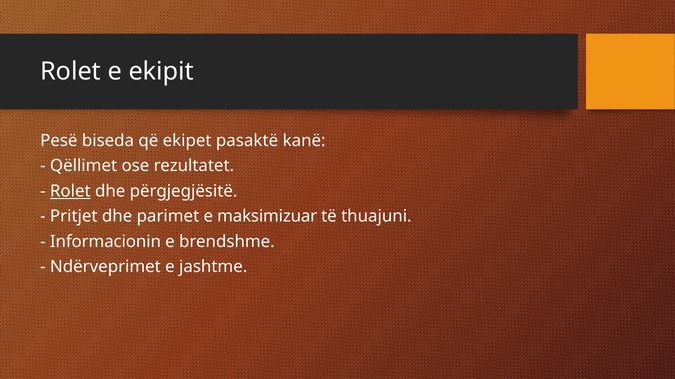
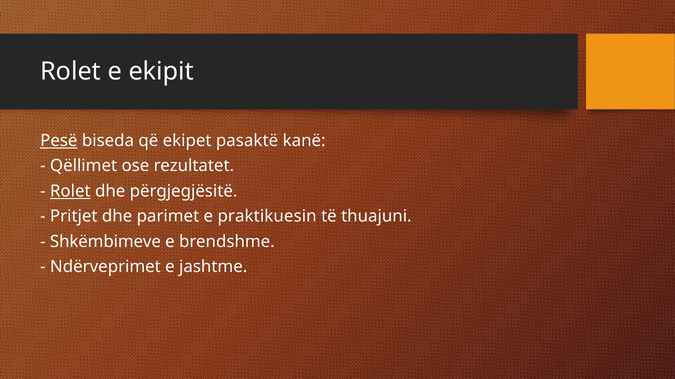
Pesë underline: none -> present
maksimizuar: maksimizuar -> praktikuesin
Informacionin: Informacionin -> Shkëmbimeve
